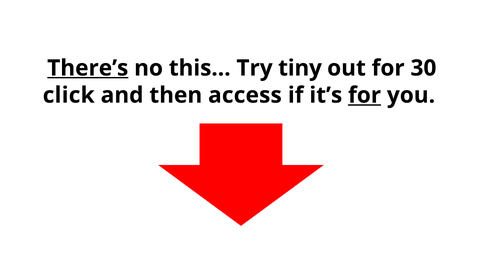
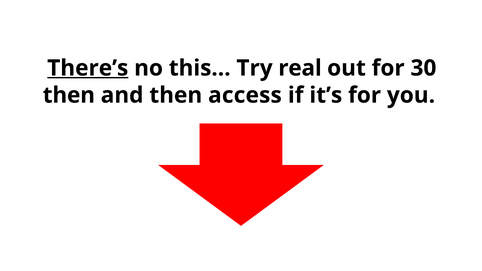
tiny: tiny -> real
click at (69, 95): click -> then
for at (365, 95) underline: present -> none
